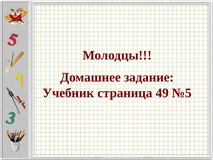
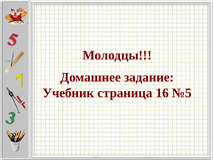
49: 49 -> 16
